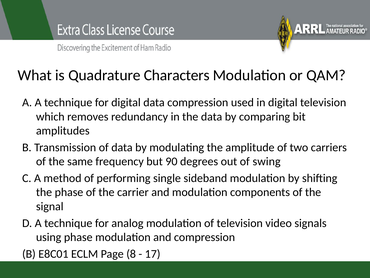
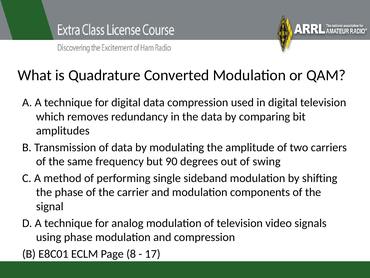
Characters: Characters -> Converted
